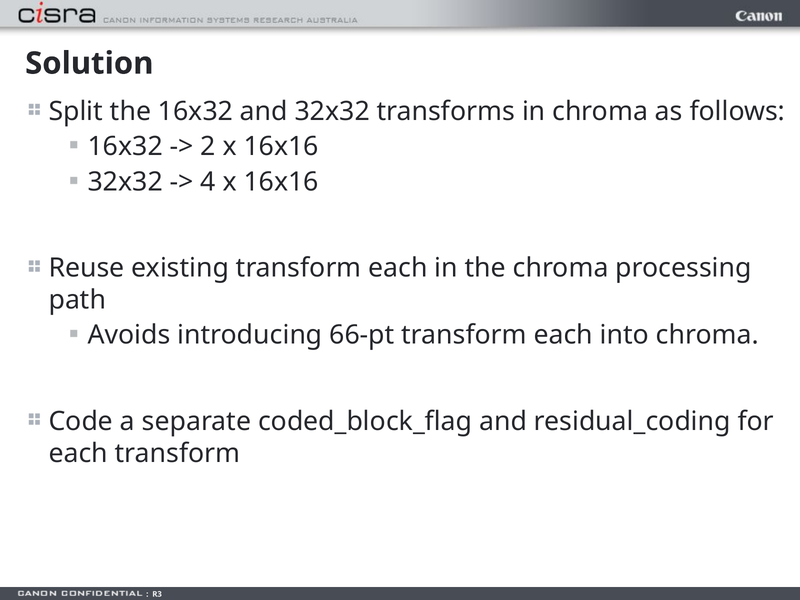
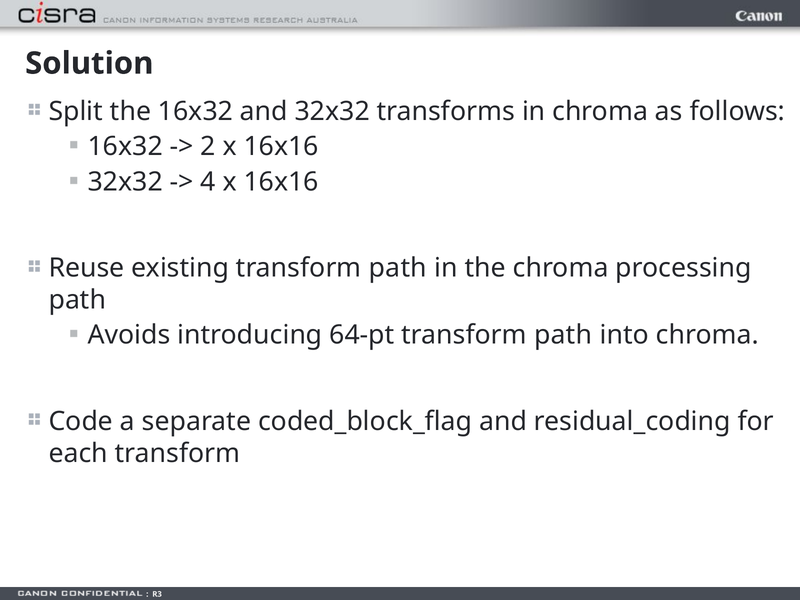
existing transform each: each -> path
66-pt: 66-pt -> 64-pt
each at (563, 335): each -> path
